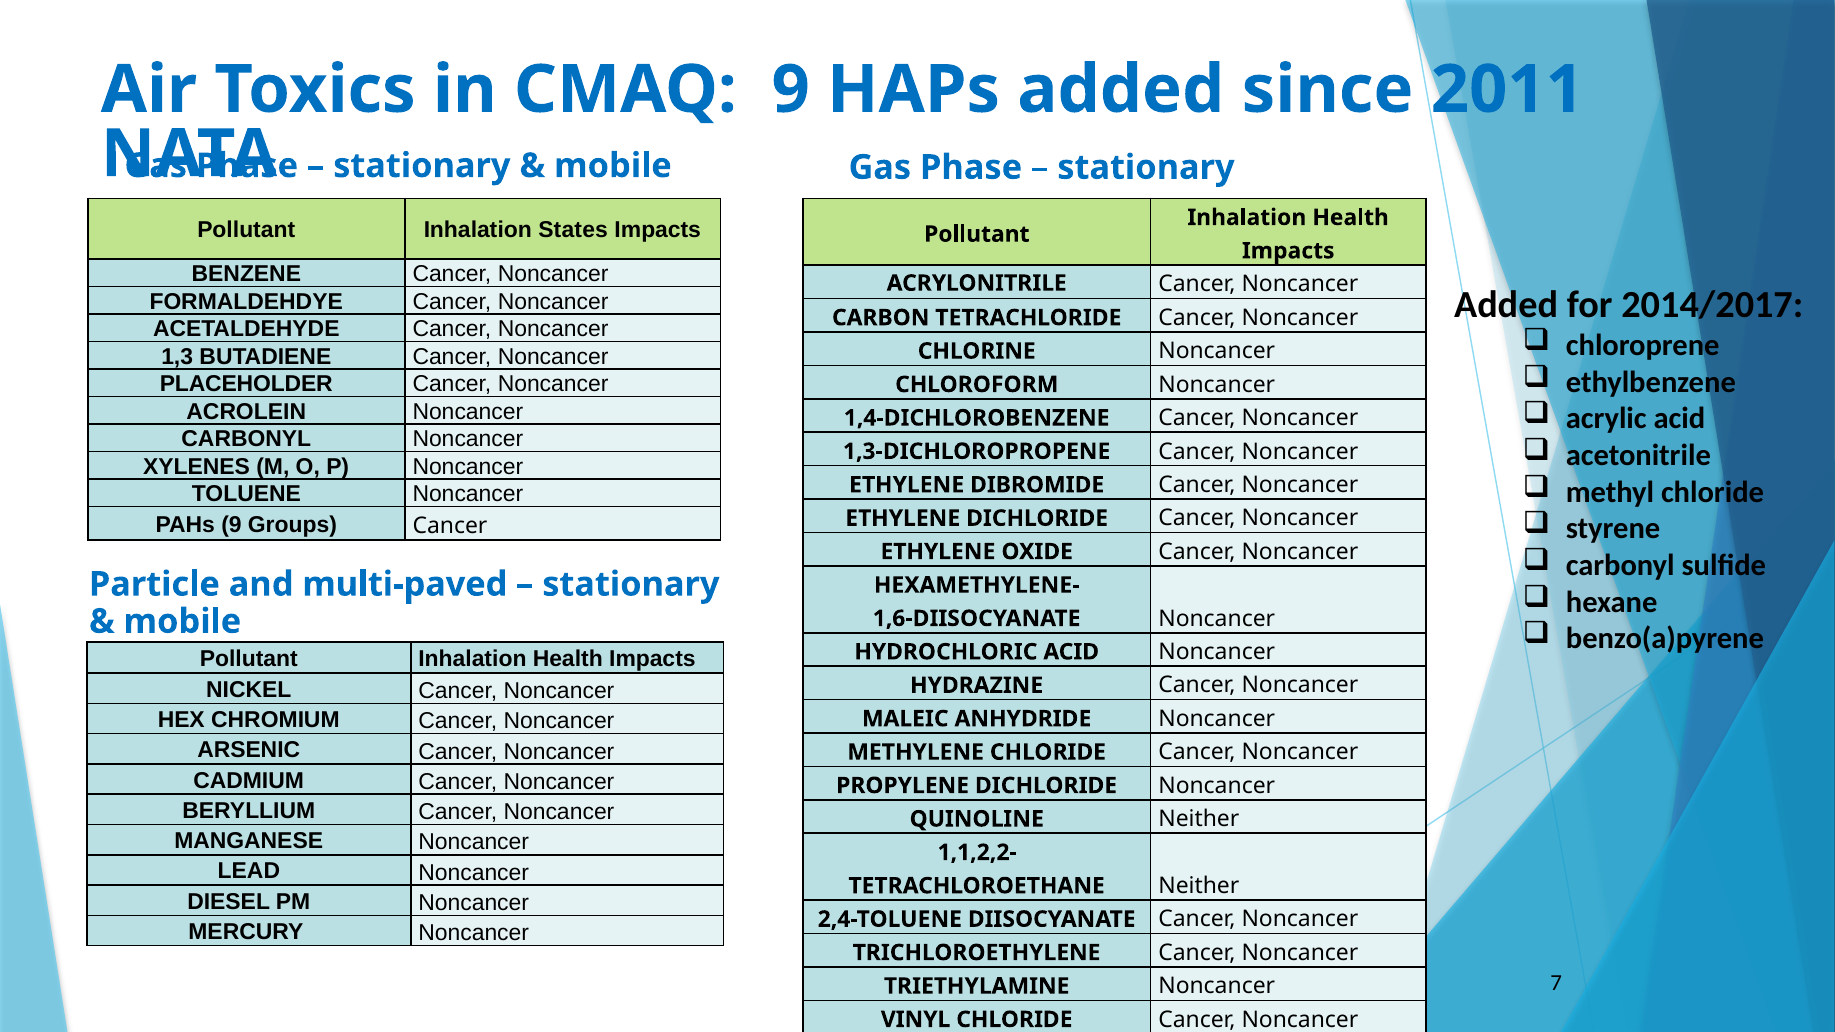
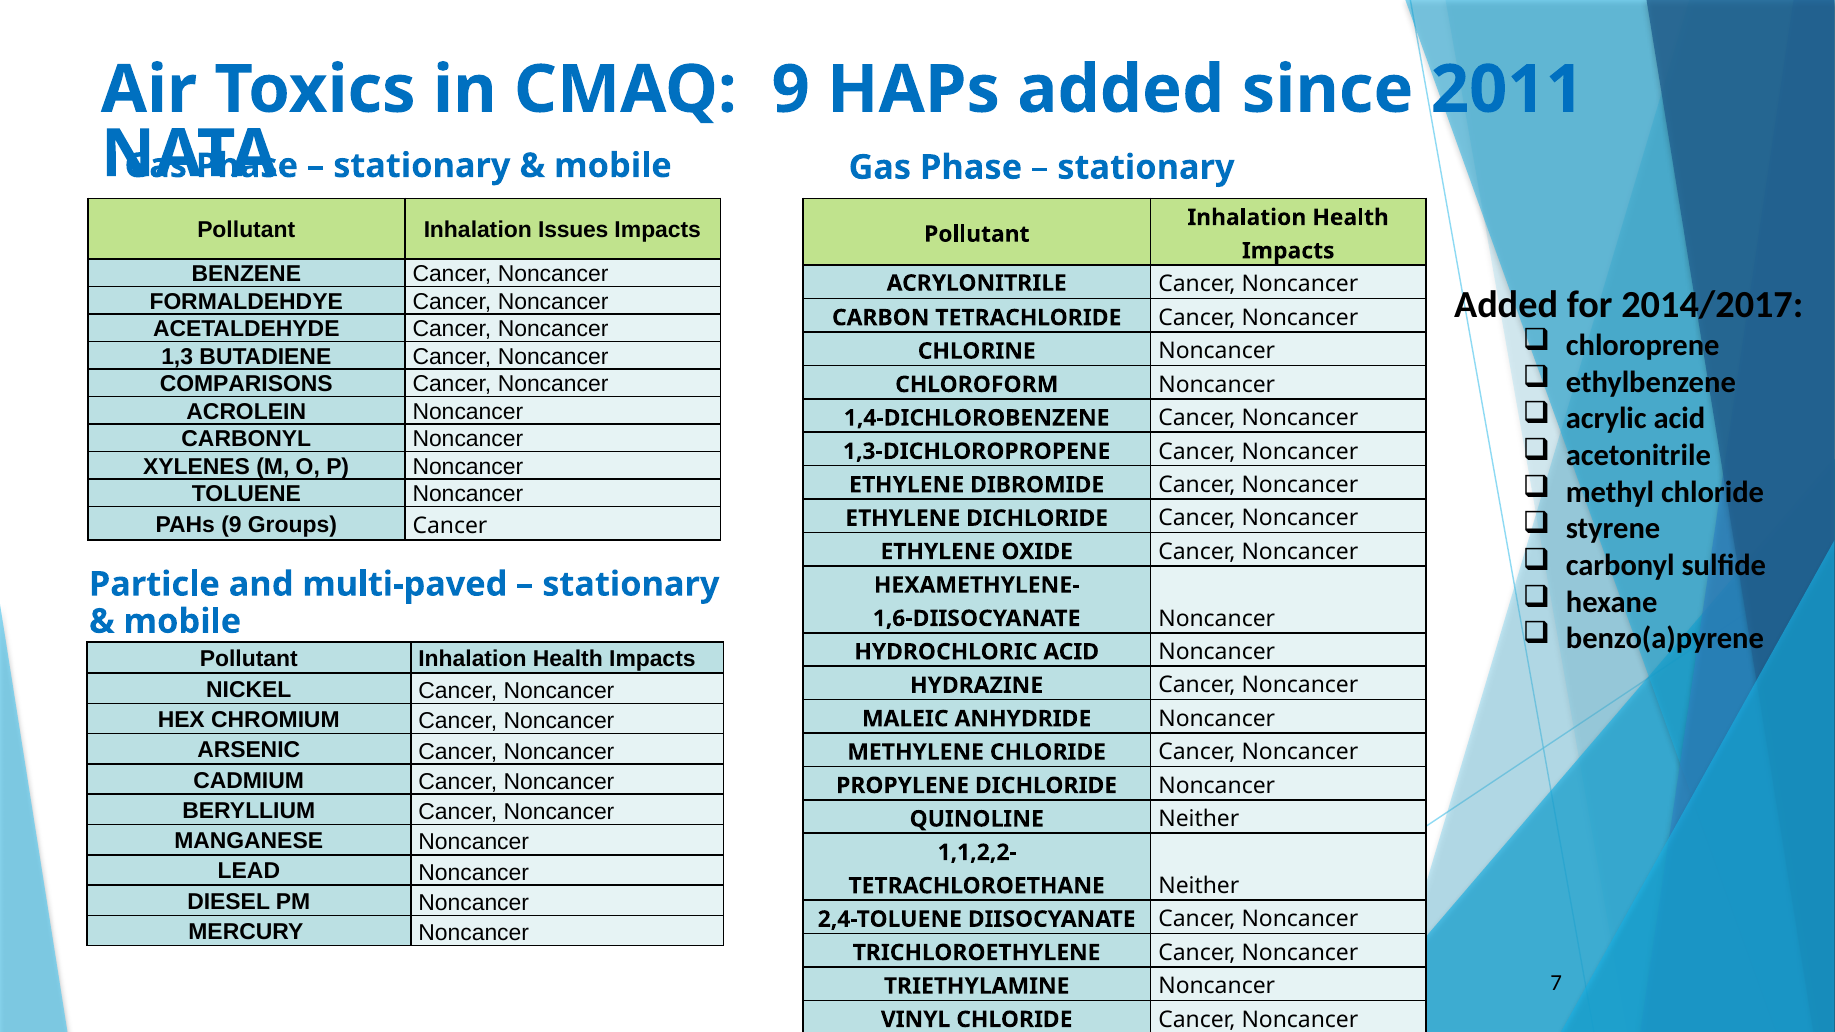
States: States -> Issues
PLACEHOLDER: PLACEHOLDER -> COMPARISONS
